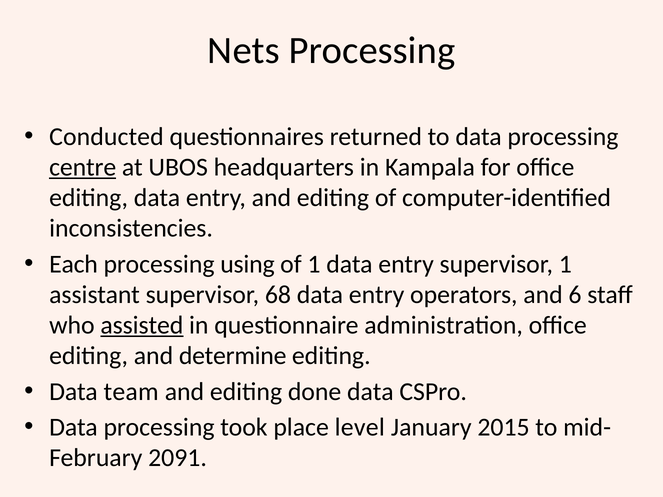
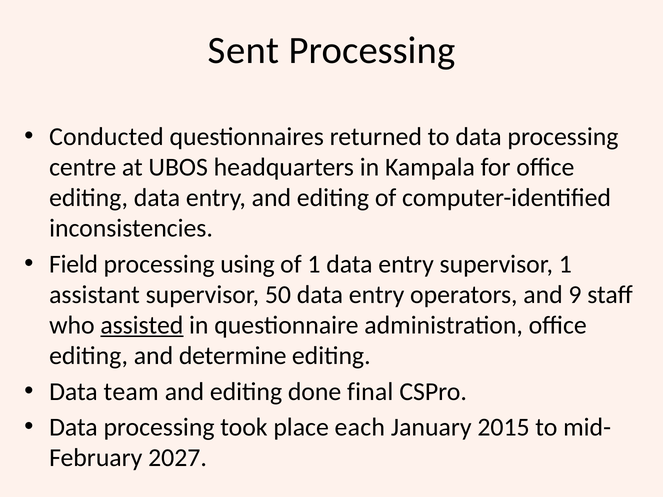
Nets: Nets -> Sent
centre underline: present -> none
Each: Each -> Field
68: 68 -> 50
6: 6 -> 9
done data: data -> final
level: level -> each
2091: 2091 -> 2027
